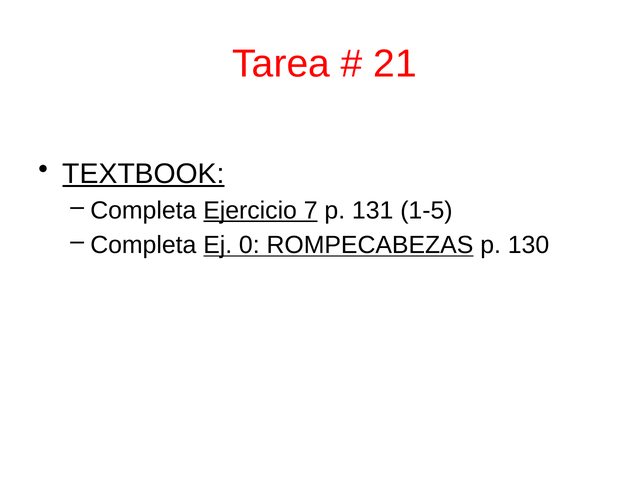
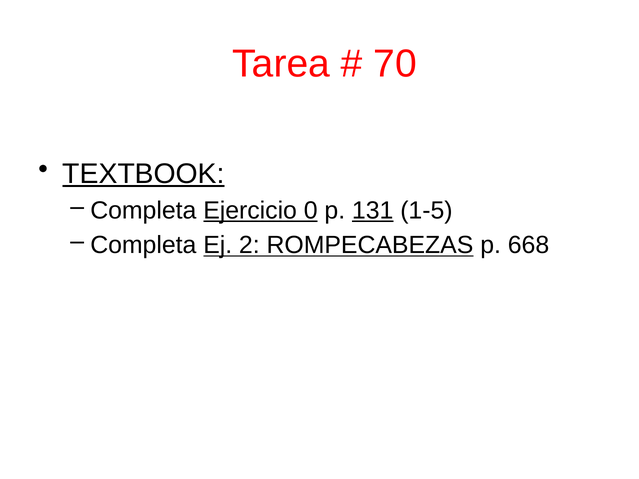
21: 21 -> 70
7: 7 -> 0
131 underline: none -> present
0: 0 -> 2
130: 130 -> 668
